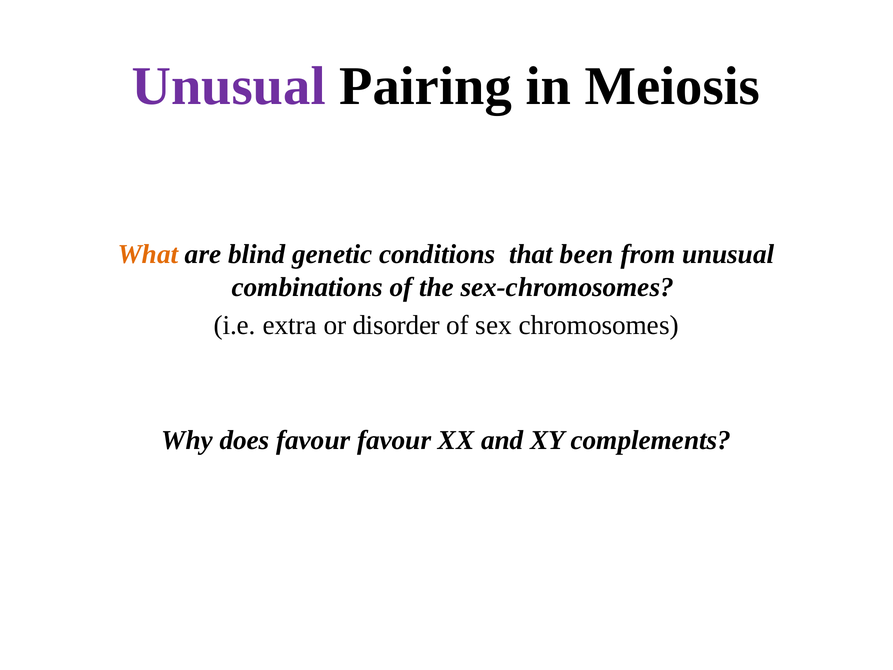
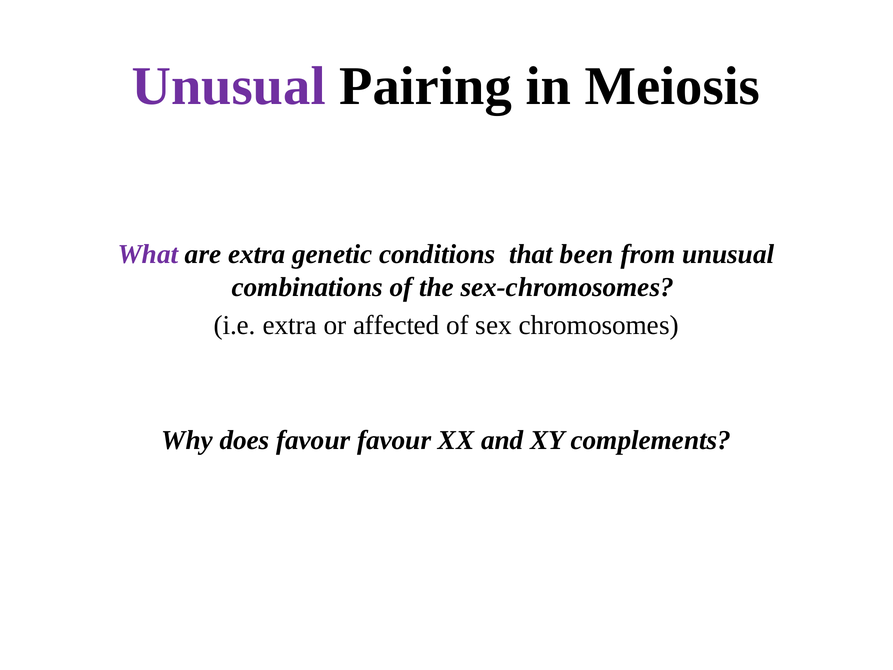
What colour: orange -> purple
are blind: blind -> extra
disorder: disorder -> affected
